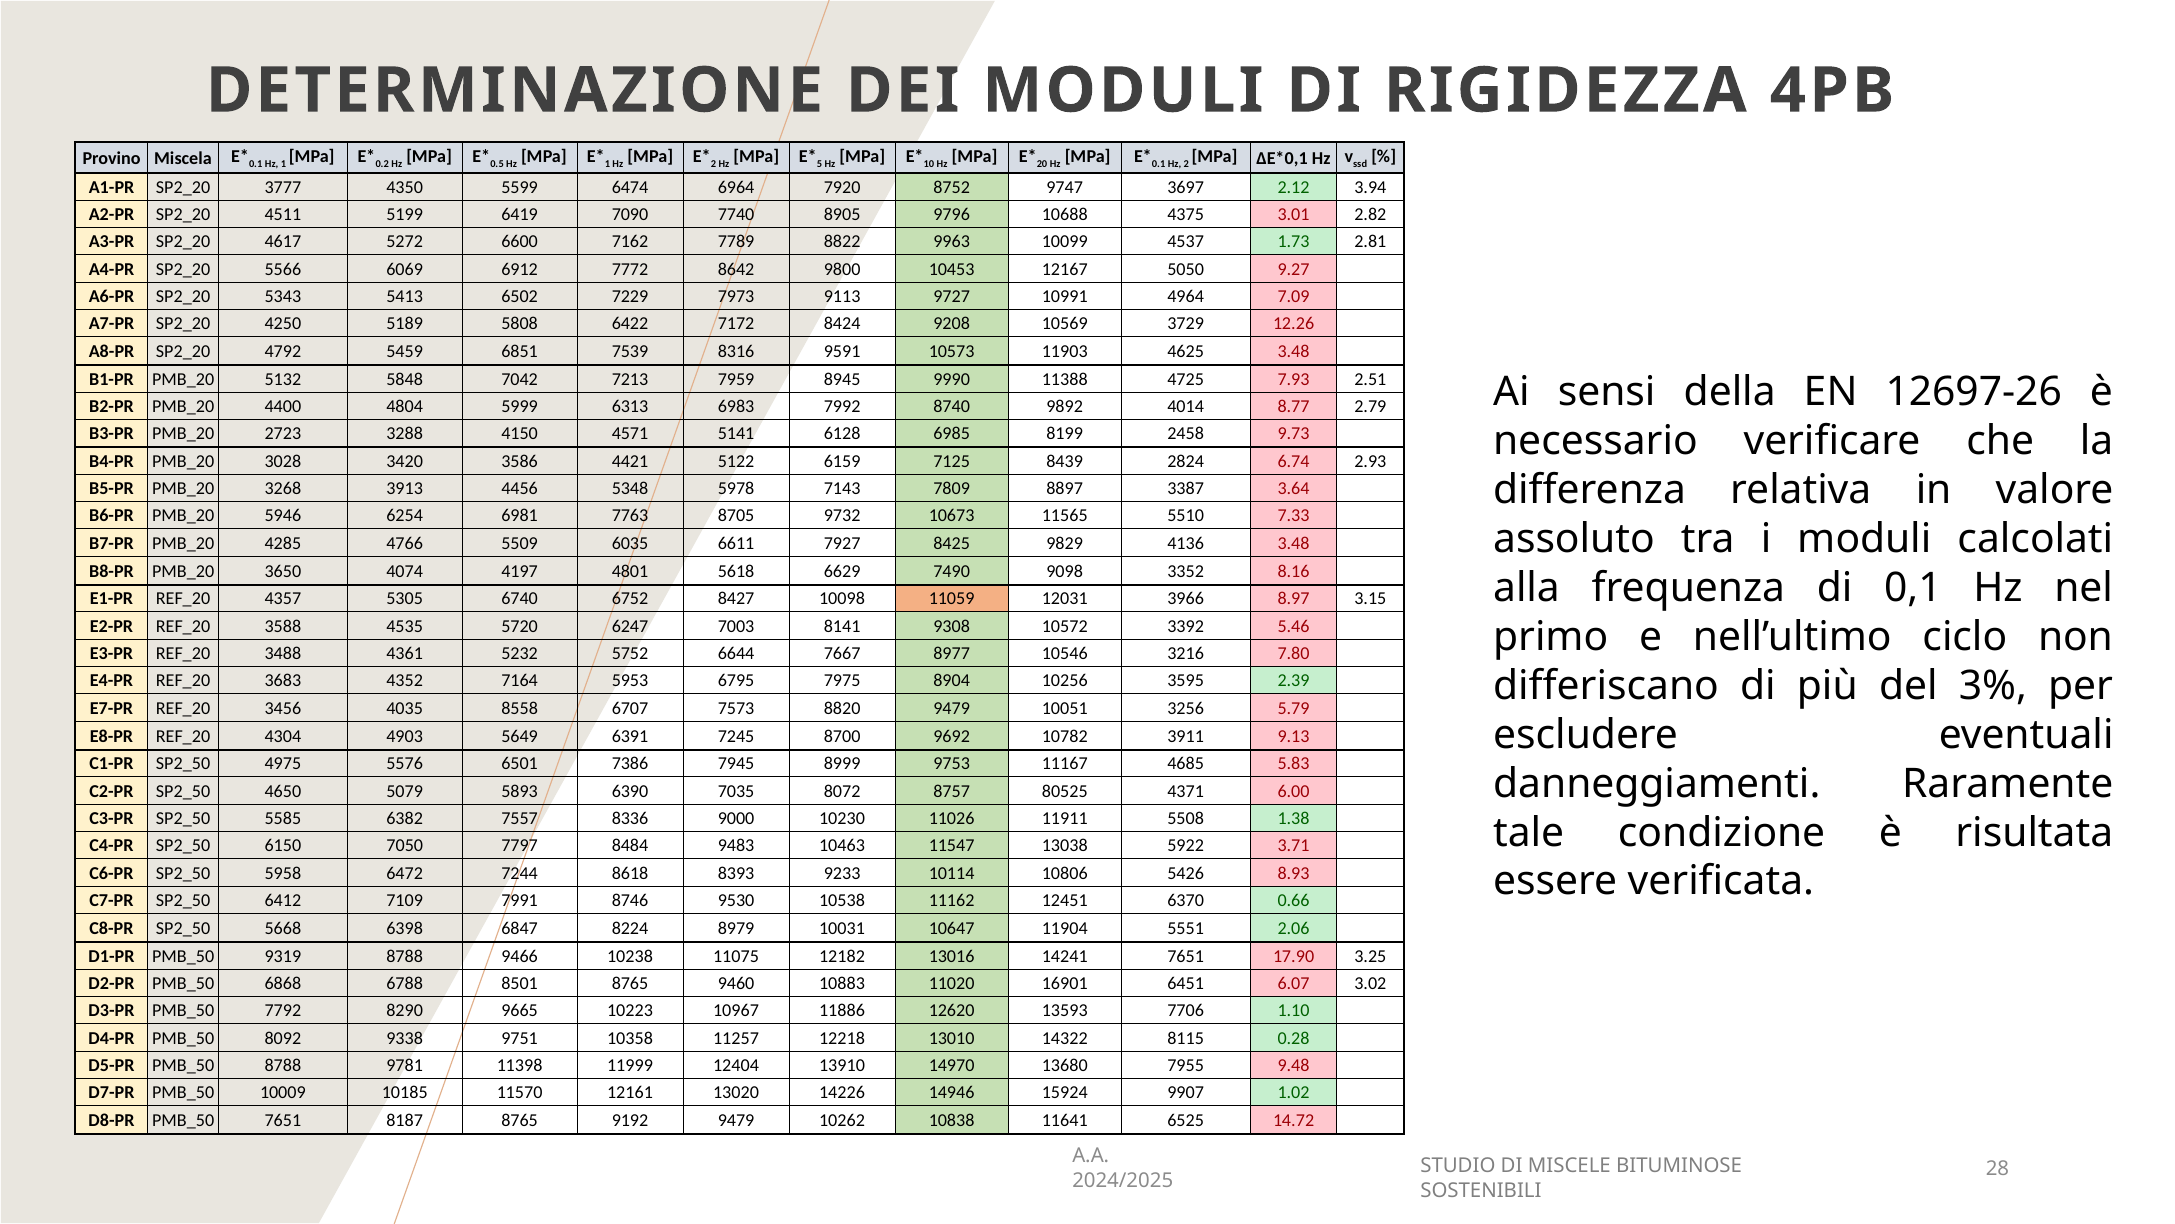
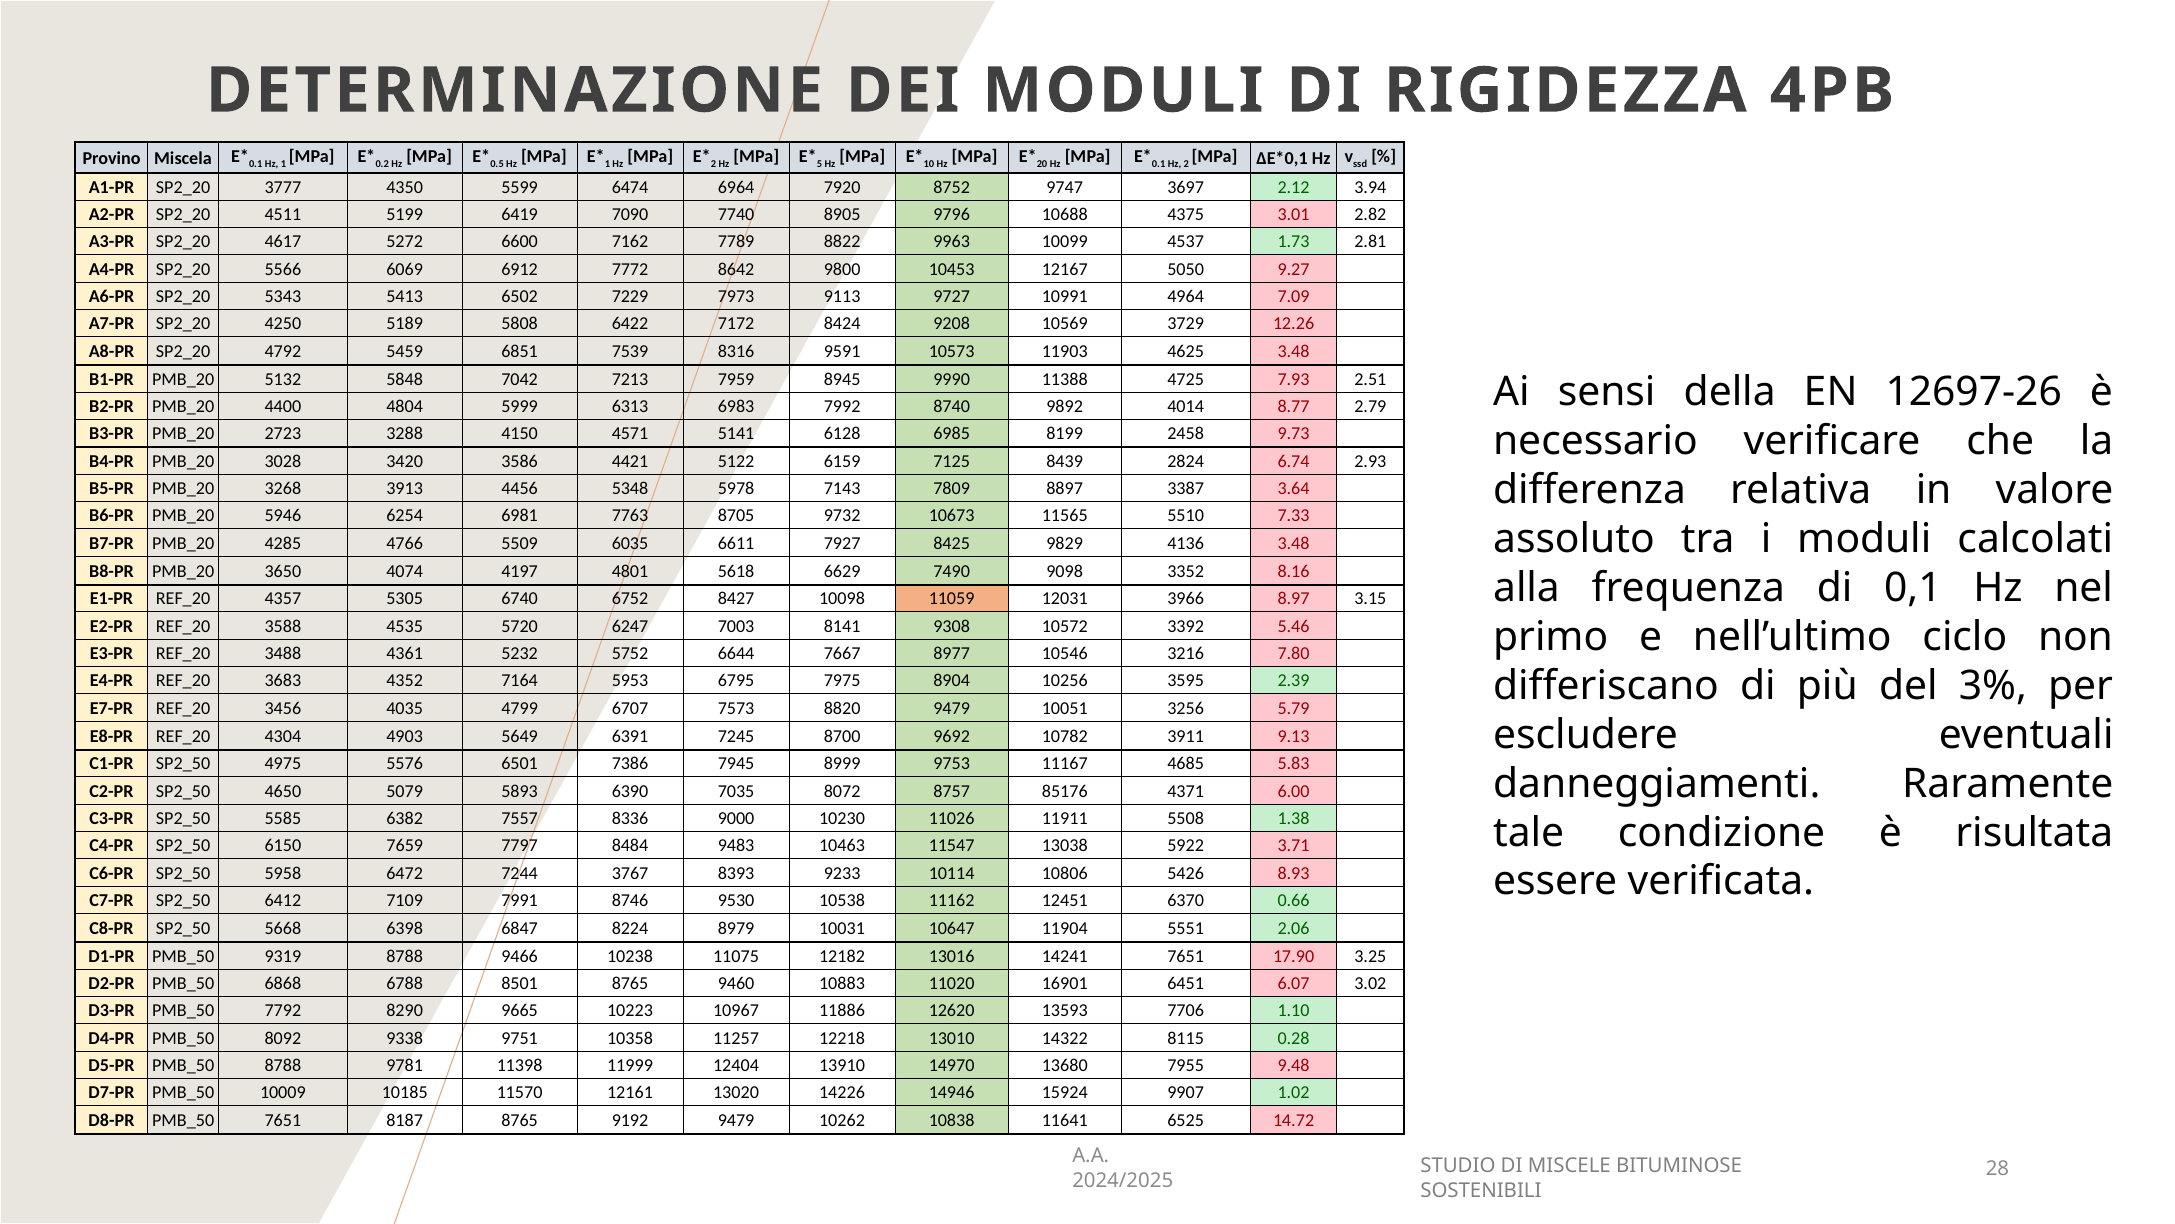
8558: 8558 -> 4799
80525: 80525 -> 85176
7050: 7050 -> 7659
8618: 8618 -> 3767
